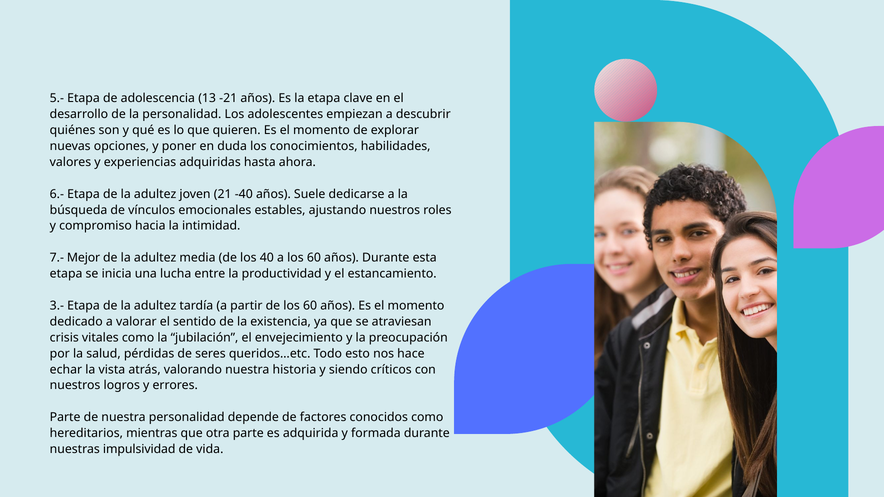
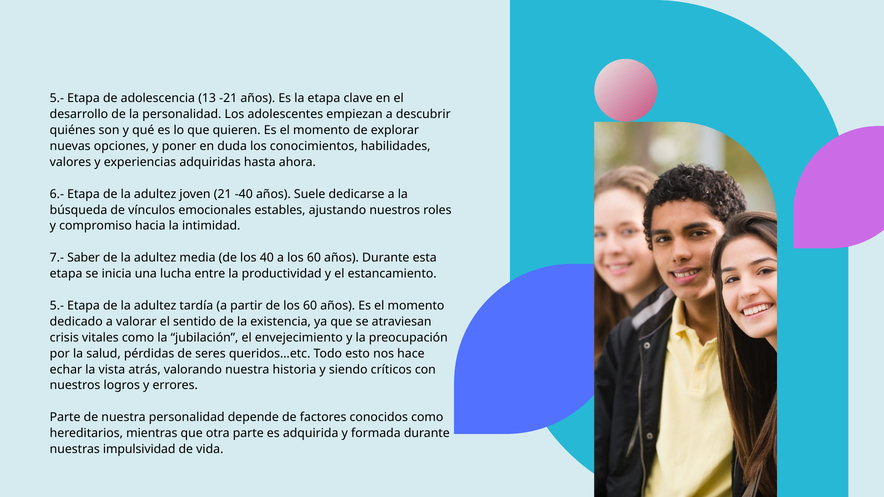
Mejor: Mejor -> Saber
3.- at (57, 306): 3.- -> 5.-
